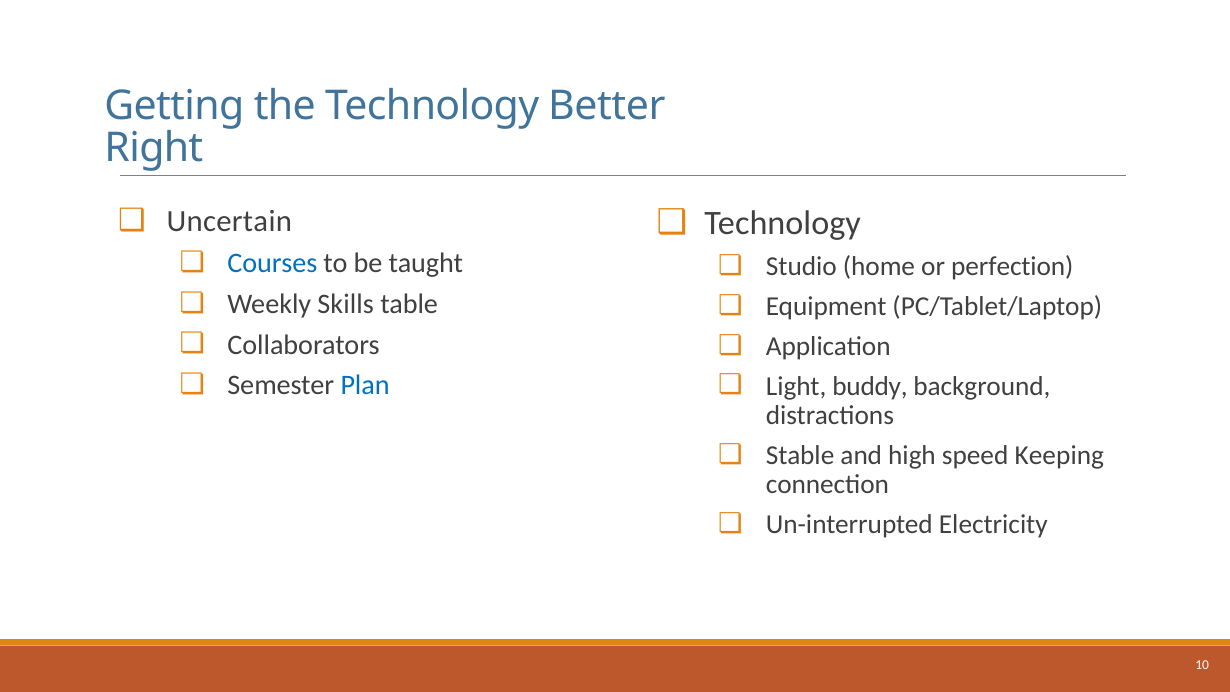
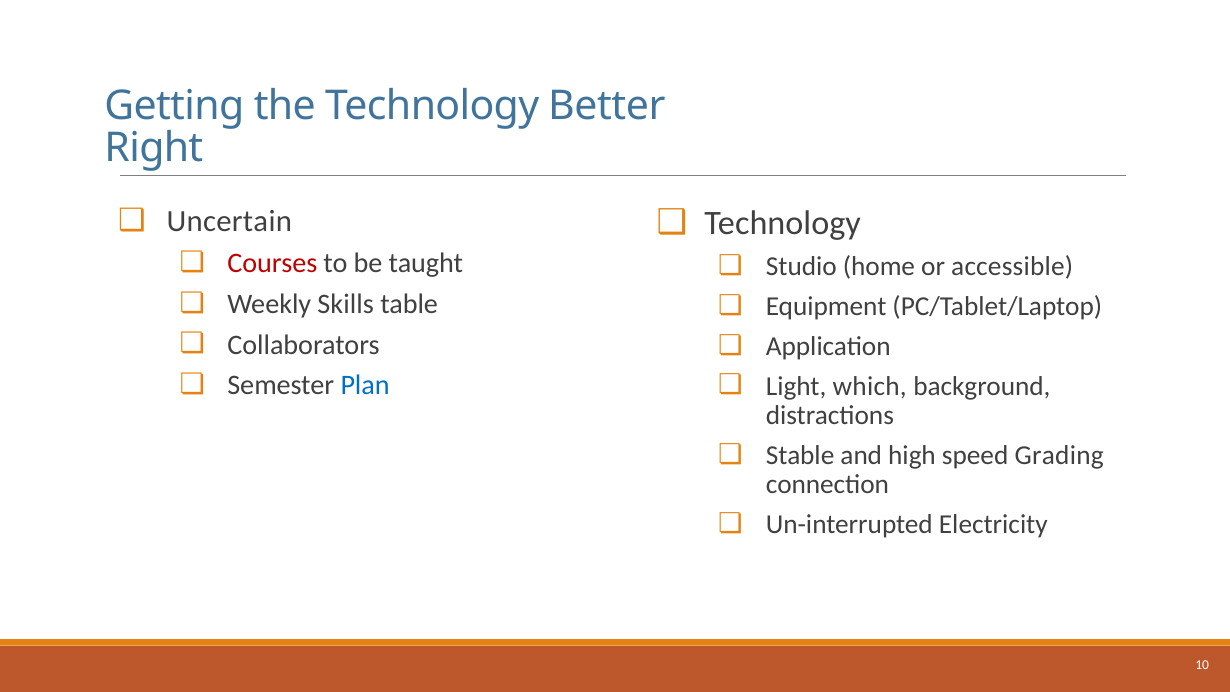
Courses colour: blue -> red
perfection: perfection -> accessible
buddy: buddy -> which
Keeping: Keeping -> Grading
